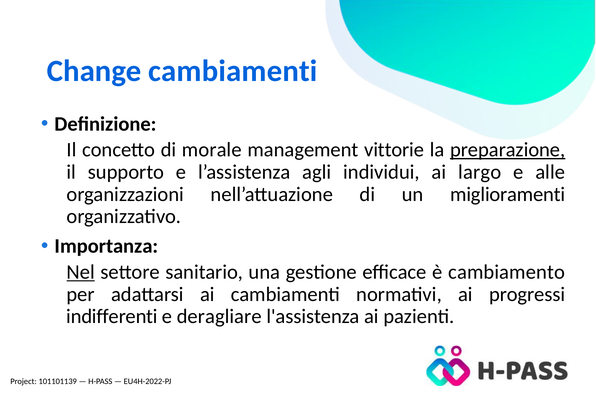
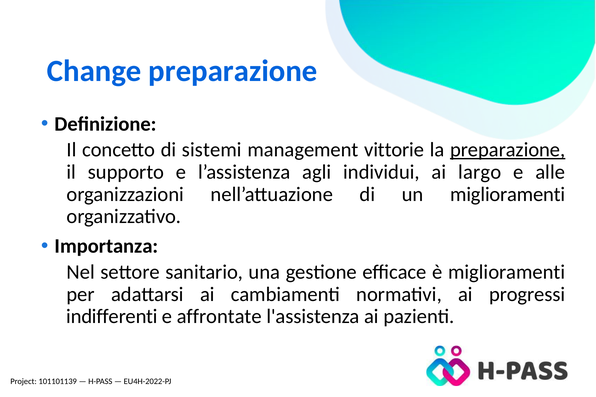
Change cambiamenti: cambiamenti -> preparazione
morale: morale -> sistemi
Nel underline: present -> none
è cambiamento: cambiamento -> miglioramenti
deragliare: deragliare -> affrontate
